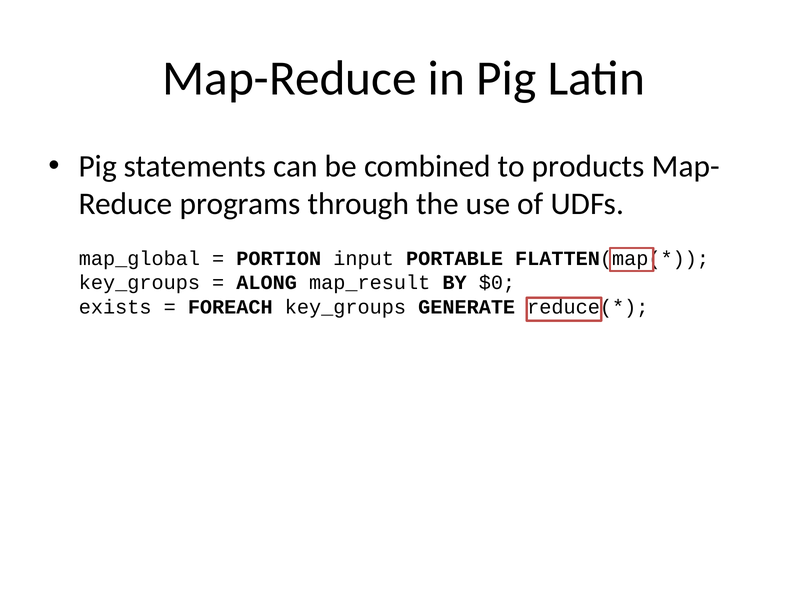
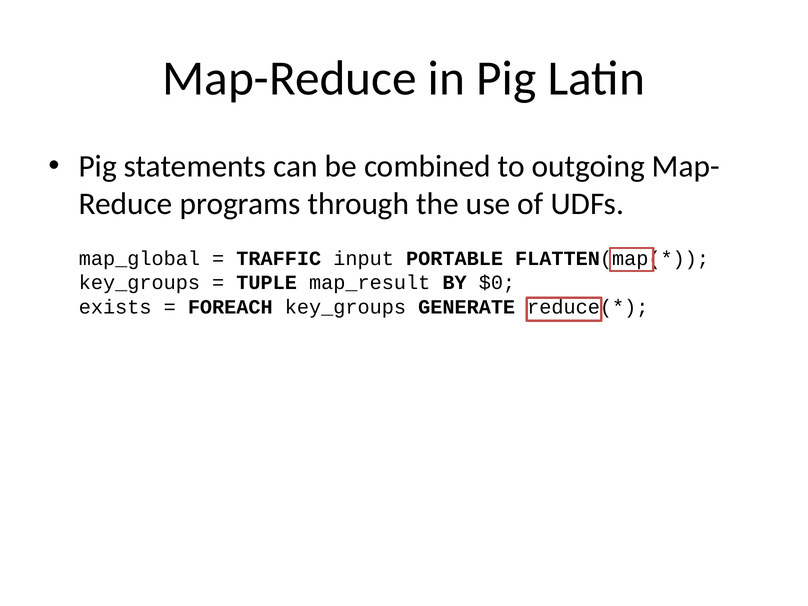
products: products -> outgoing
PORTION: PORTION -> TRAFFIC
ALONG: ALONG -> TUPLE
